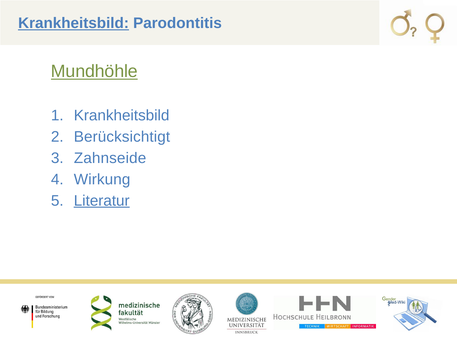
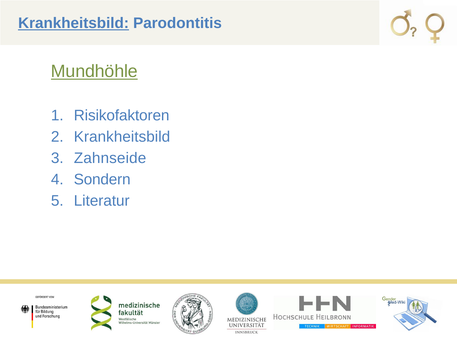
Krankheitsbild at (122, 115): Krankheitsbild -> Risikofaktoren
Berücksichtigt at (122, 137): Berücksichtigt -> Krankheitsbild
Wirkung: Wirkung -> Sondern
Literatur underline: present -> none
